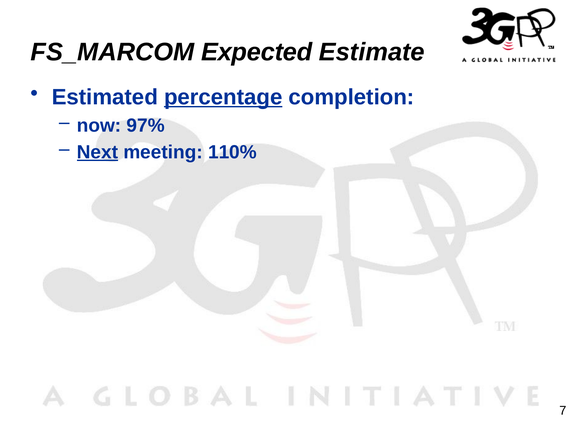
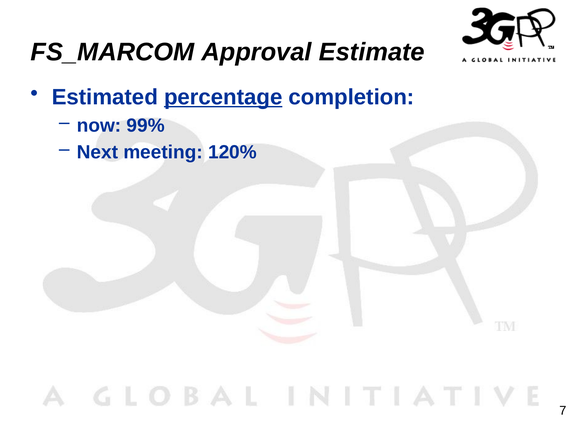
Expected: Expected -> Approval
97%: 97% -> 99%
Next underline: present -> none
110%: 110% -> 120%
